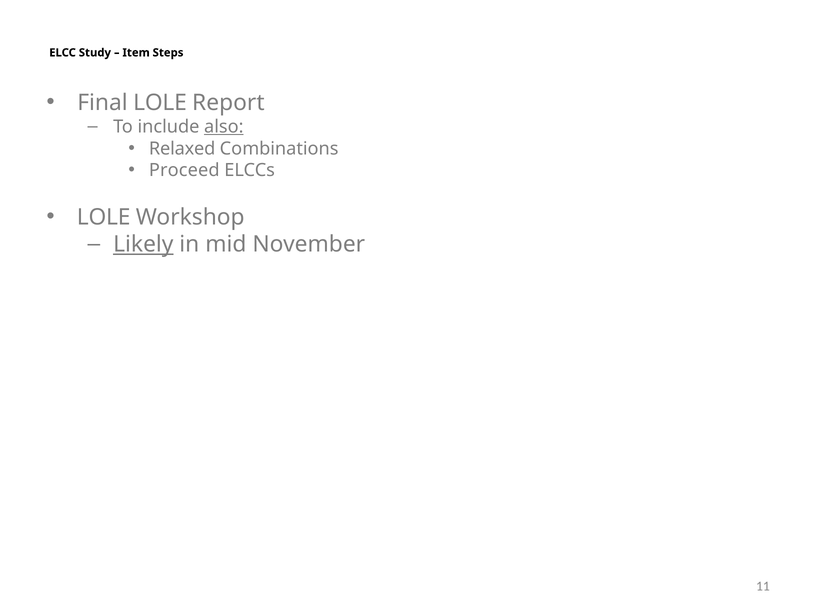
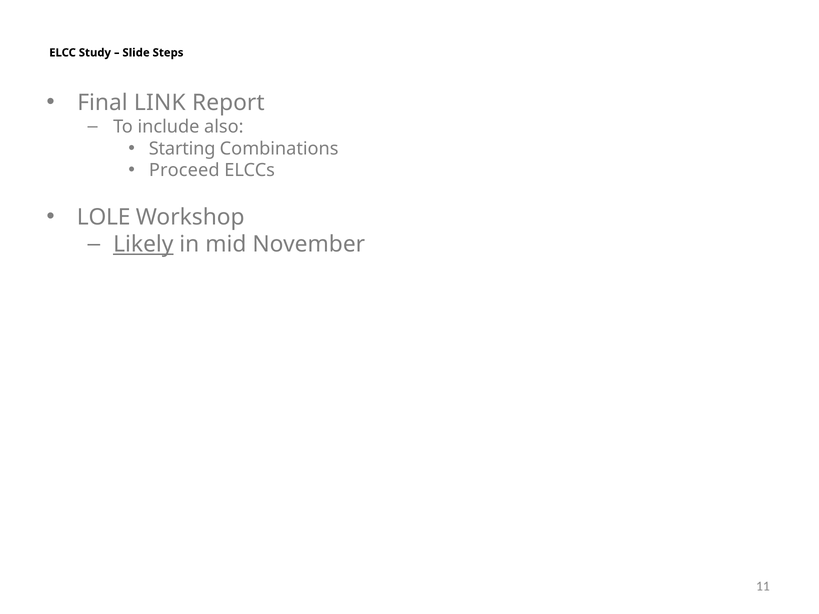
Item: Item -> Slide
Final LOLE: LOLE -> LINK
also underline: present -> none
Relaxed: Relaxed -> Starting
